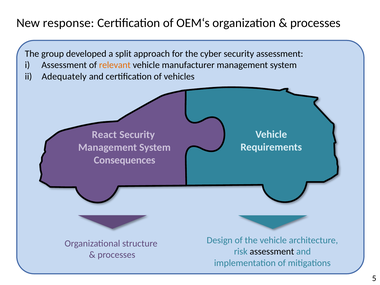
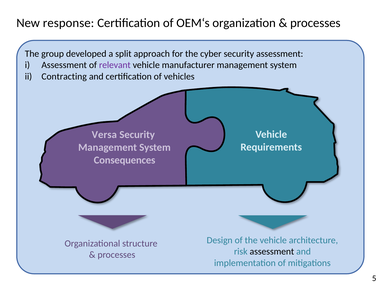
relevant colour: orange -> purple
Adequately: Adequately -> Contracting
React: React -> Versa
